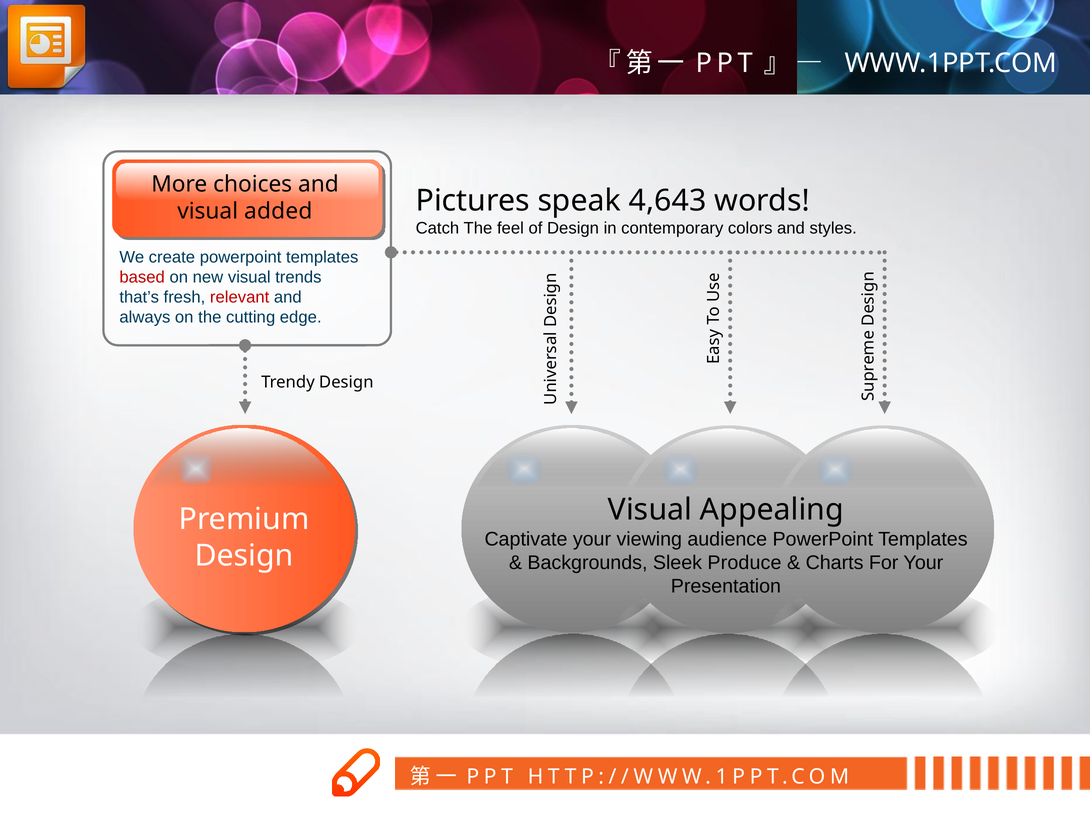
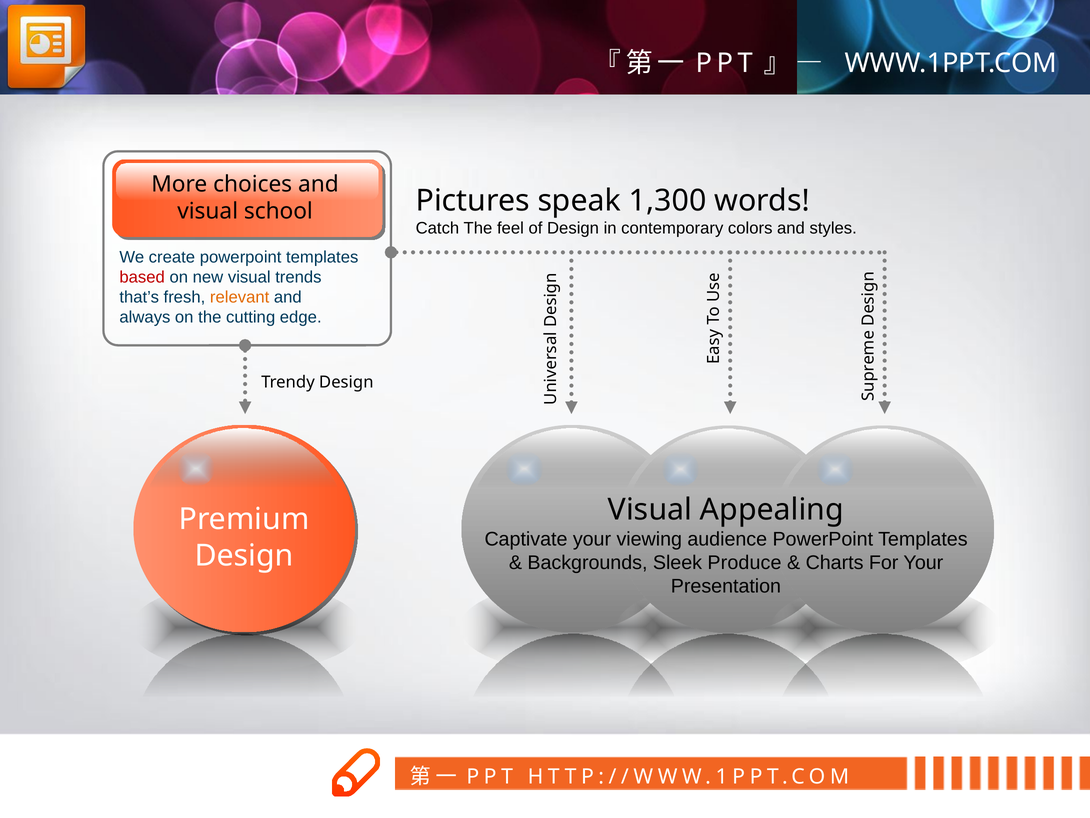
4,643: 4,643 -> 1,300
added: added -> school
relevant colour: red -> orange
